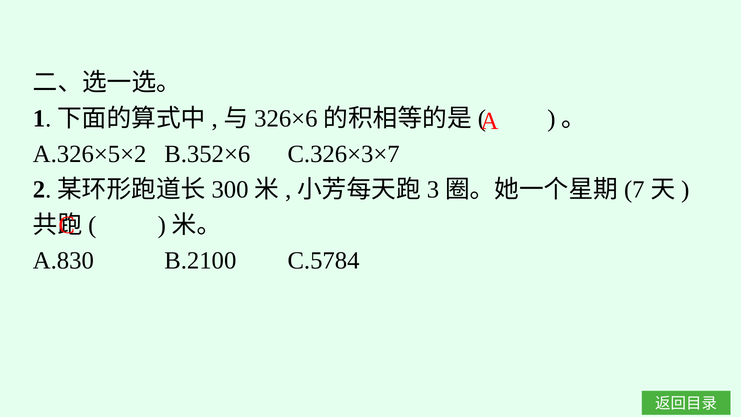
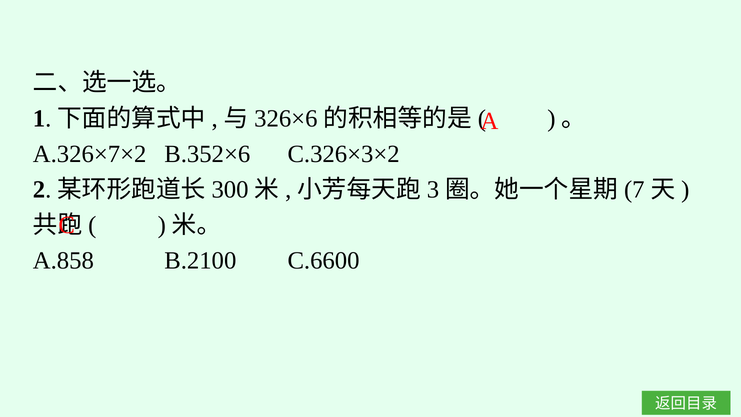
A.326×5×2: A.326×5×2 -> A.326×7×2
C.326×3×7: C.326×3×7 -> C.326×3×2
A.830: A.830 -> A.858
C.5784: C.5784 -> C.6600
